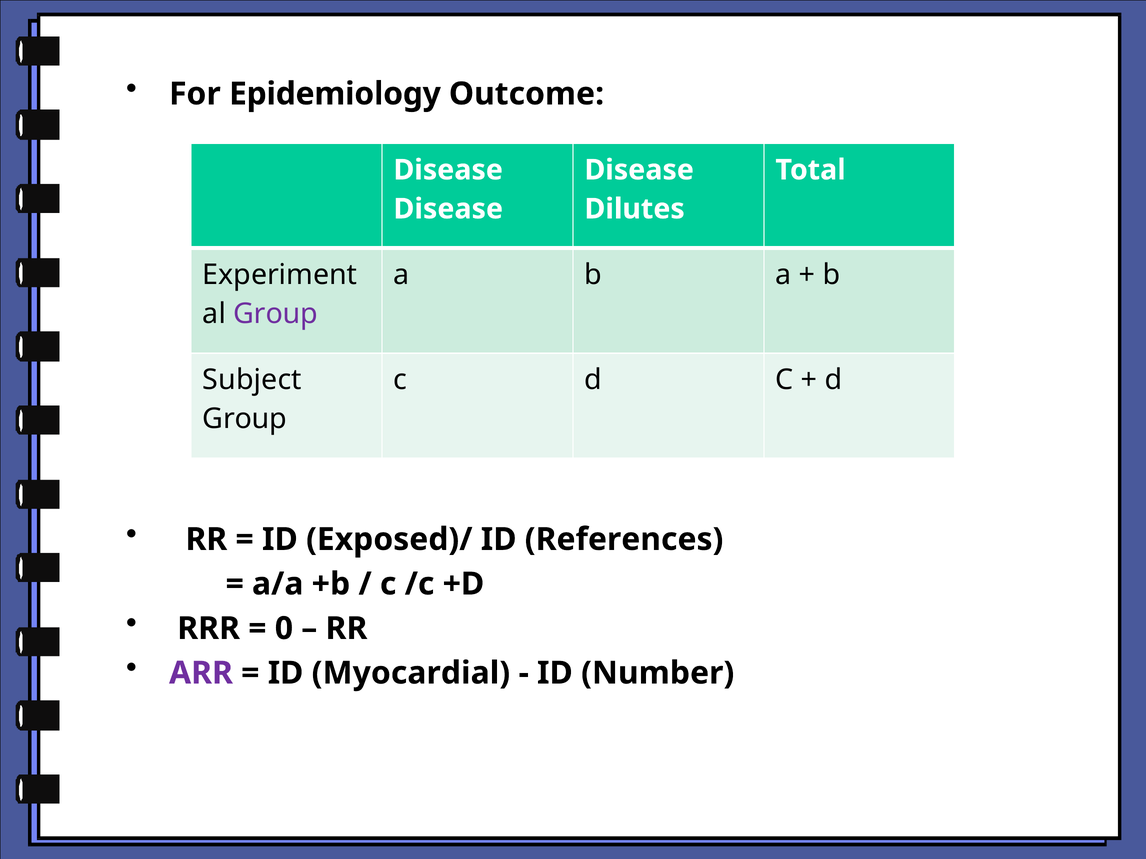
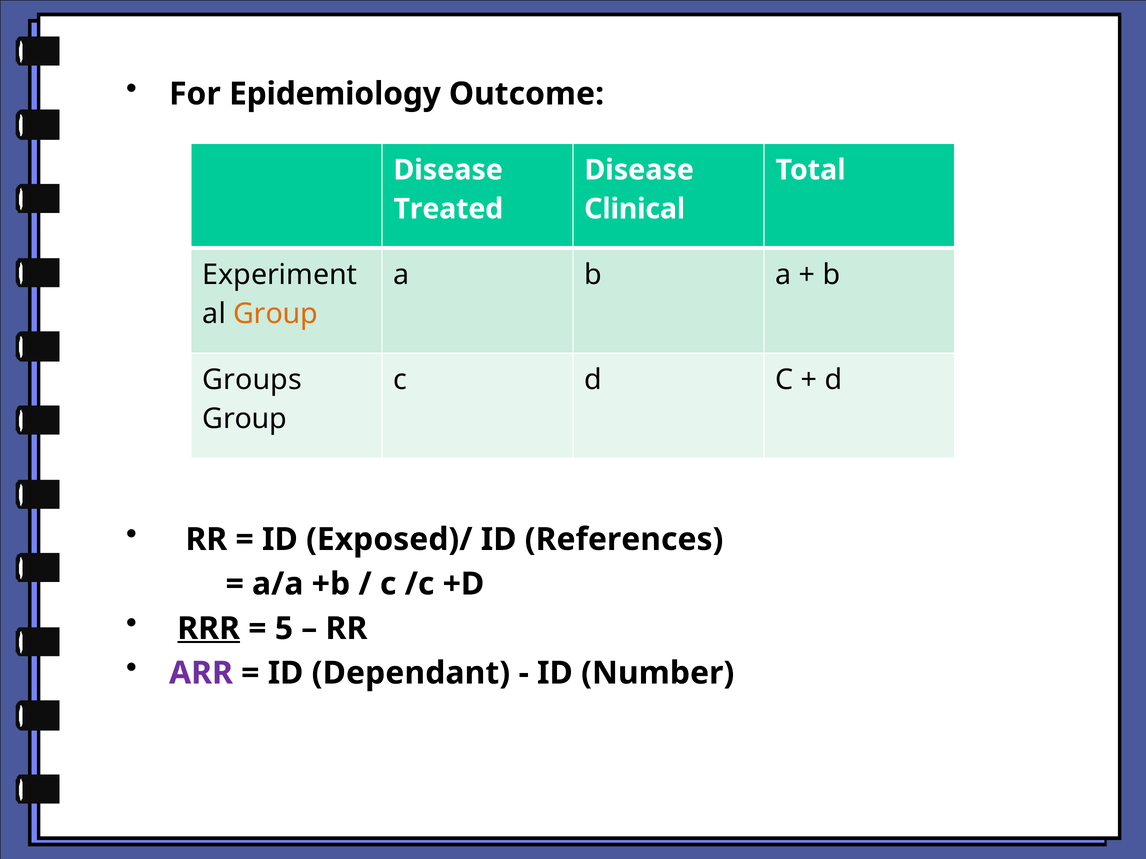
Disease at (448, 209): Disease -> Treated
Dilutes: Dilutes -> Clinical
Group at (276, 314) colour: purple -> orange
Subject: Subject -> Groups
RRR underline: none -> present
0: 0 -> 5
Myocardial: Myocardial -> Dependant
